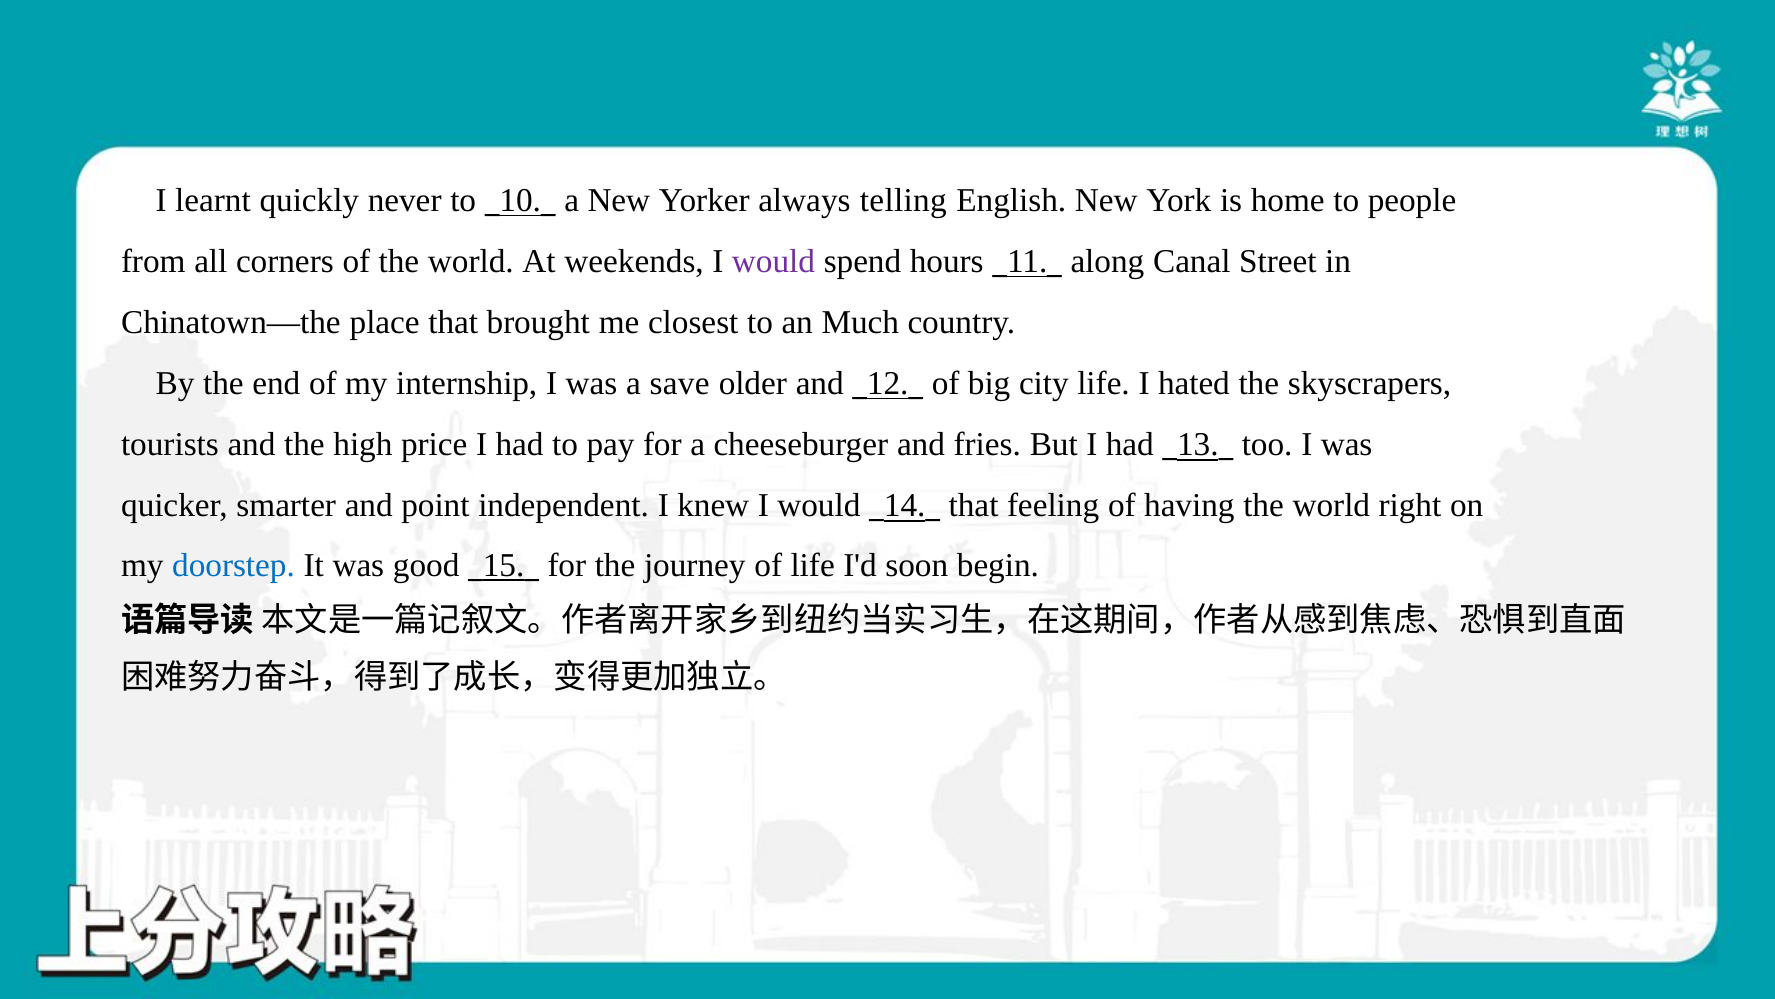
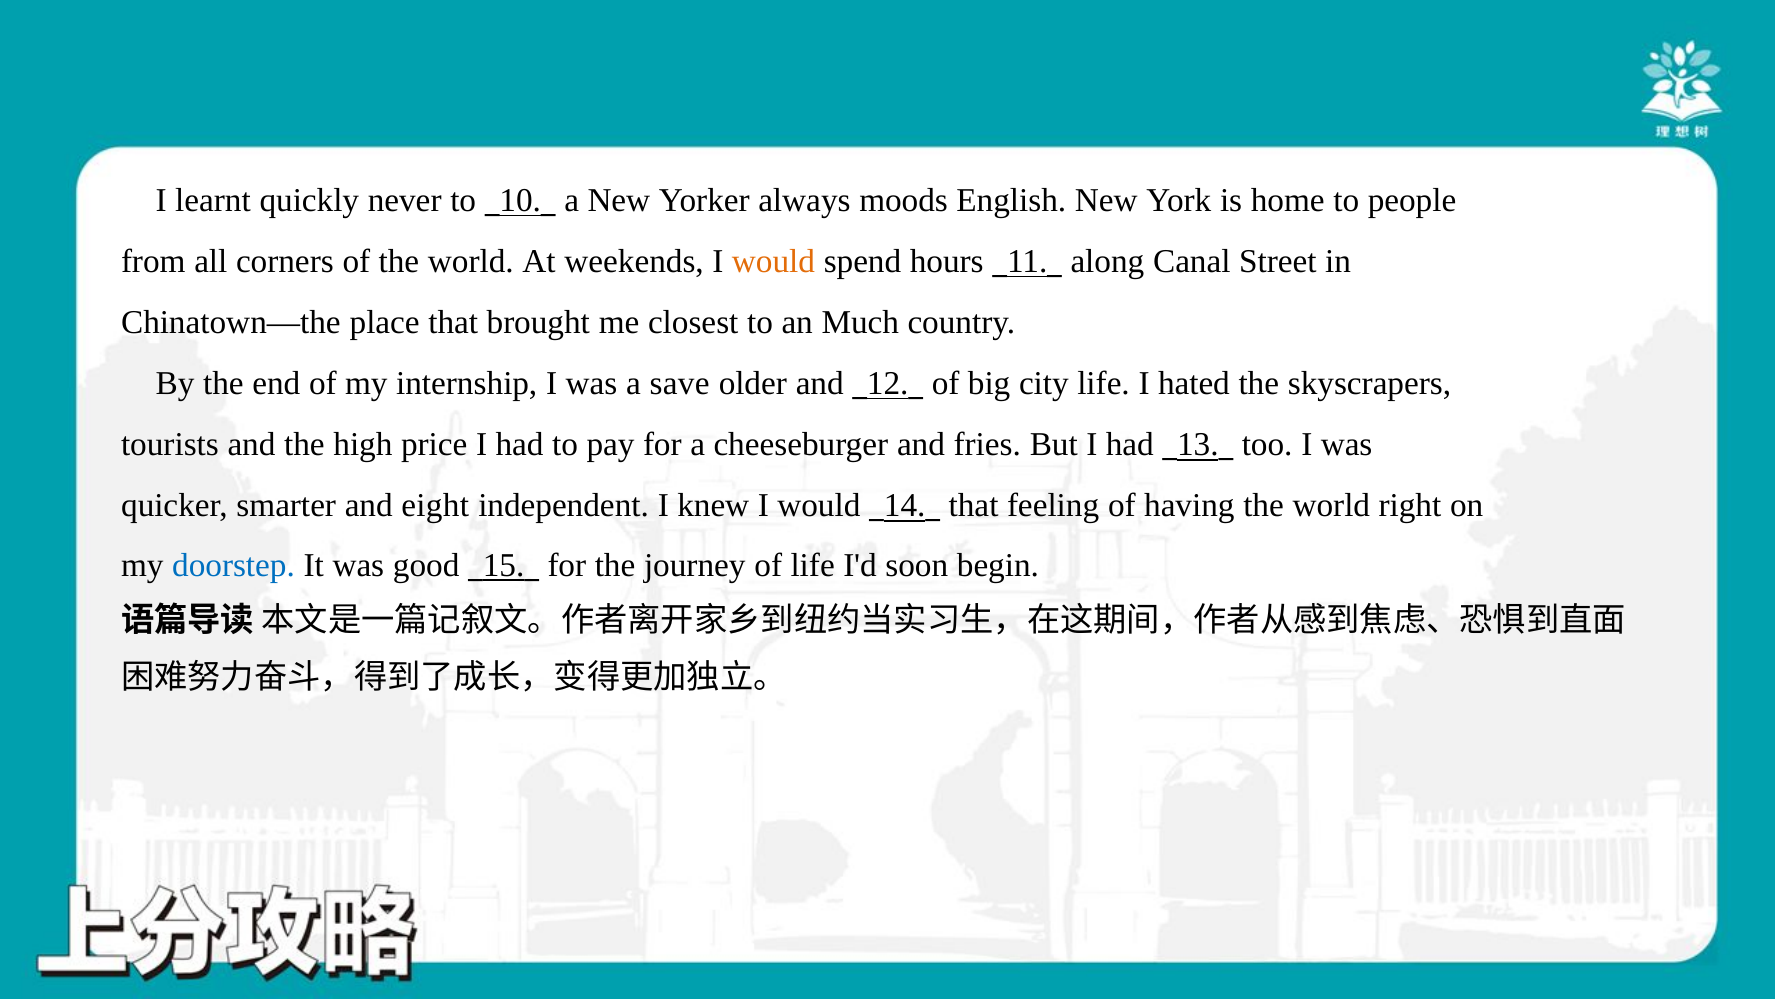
telling: telling -> moods
would at (773, 262) colour: purple -> orange
point: point -> eight
